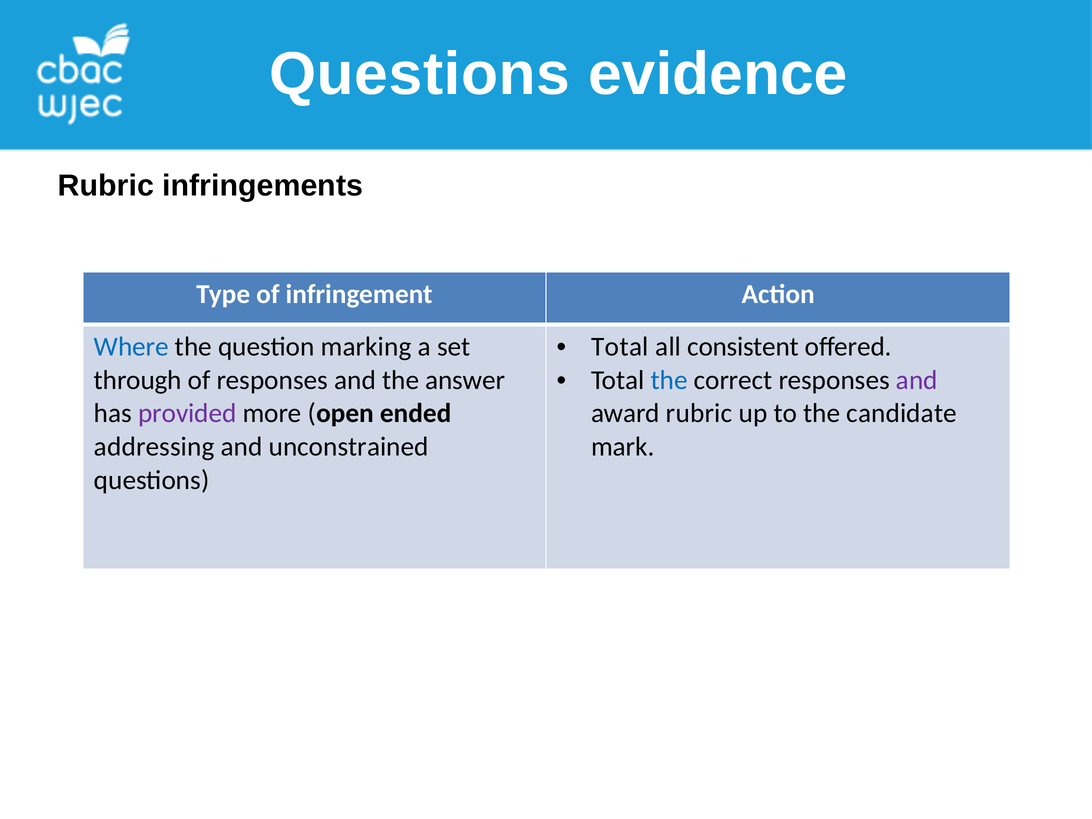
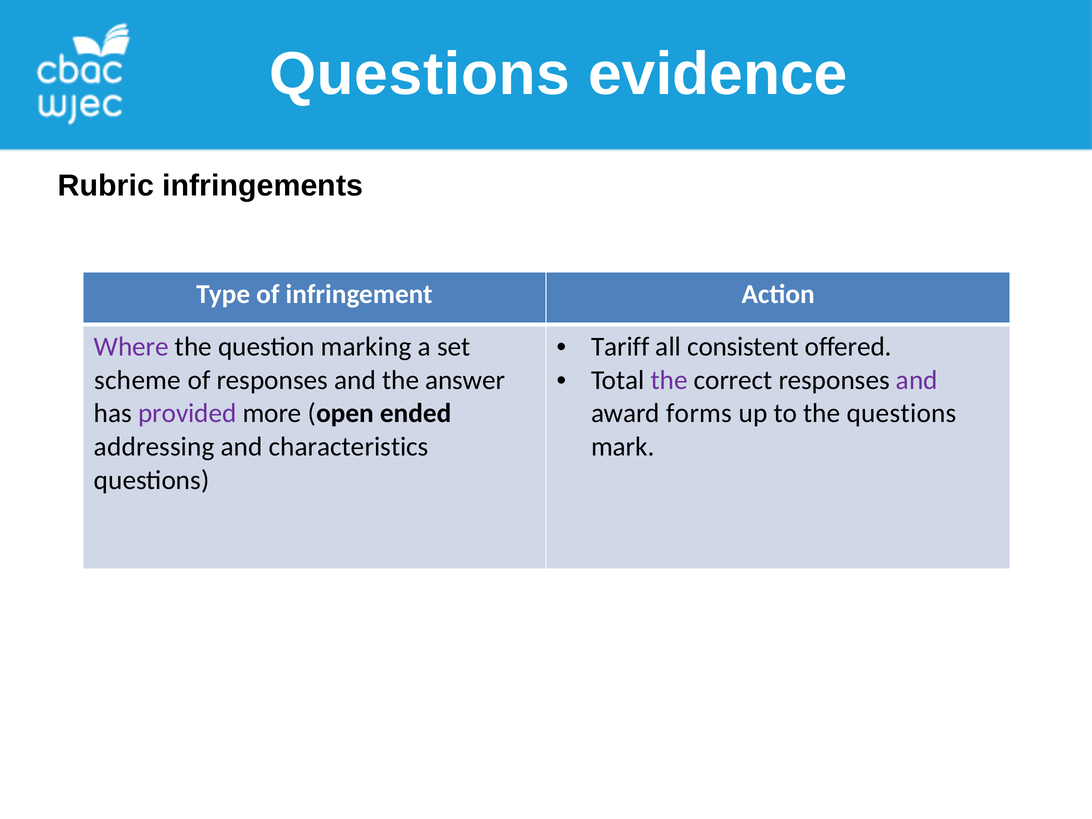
Total at (620, 347): Total -> Tariff
Where colour: blue -> purple
the at (669, 380) colour: blue -> purple
through: through -> scheme
award rubric: rubric -> forms
the candidate: candidate -> questions
unconstrained: unconstrained -> characteristics
